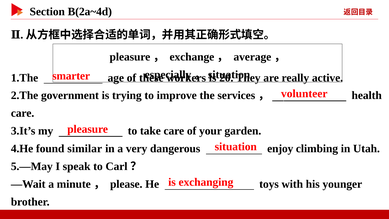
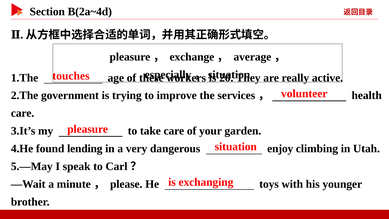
smarter: smarter -> touches
similar: similar -> lending
